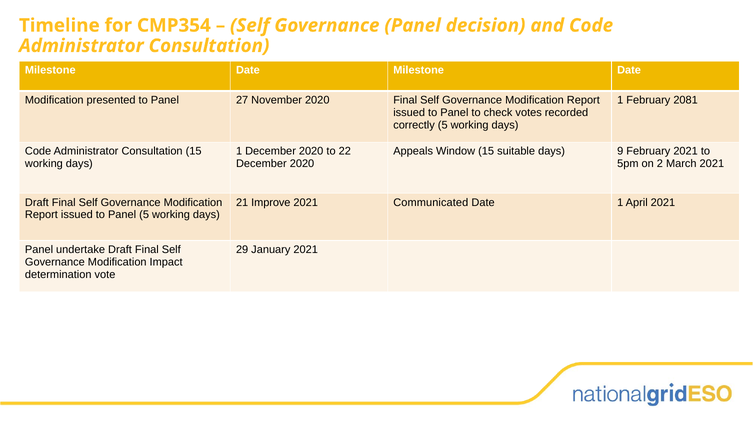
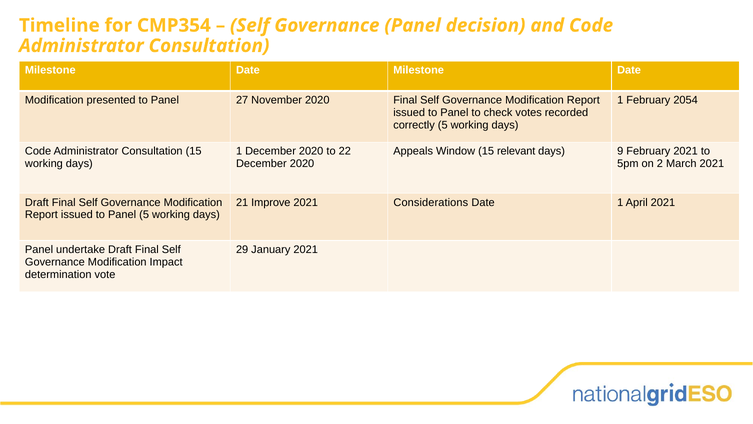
2081: 2081 -> 2054
suitable: suitable -> relevant
Communicated: Communicated -> Considerations
